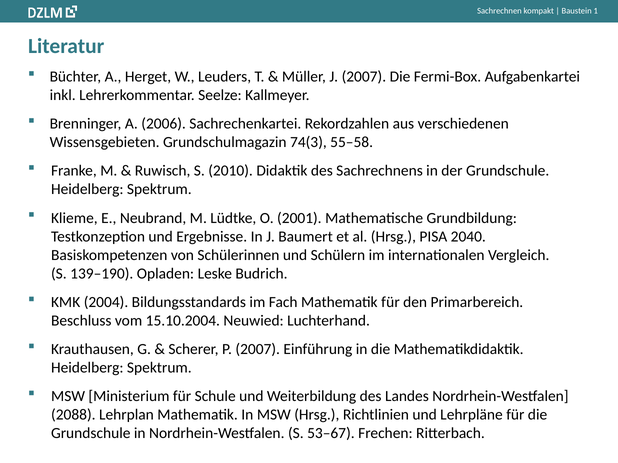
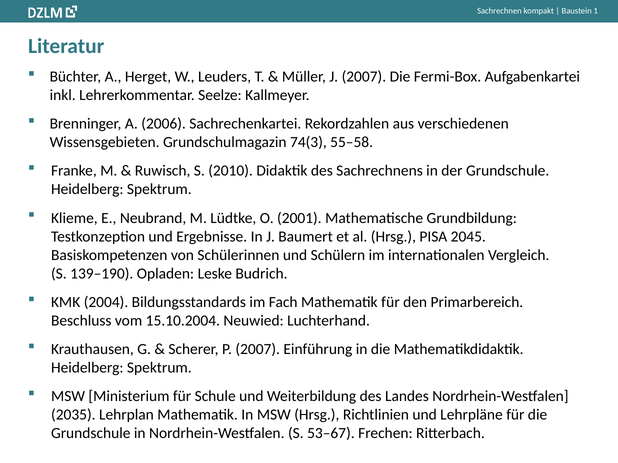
2040: 2040 -> 2045
2088: 2088 -> 2035
